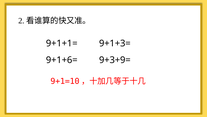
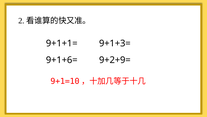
9+3+9=: 9+3+9= -> 9+2+9=
